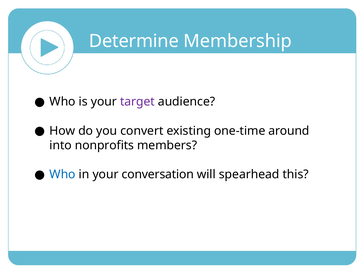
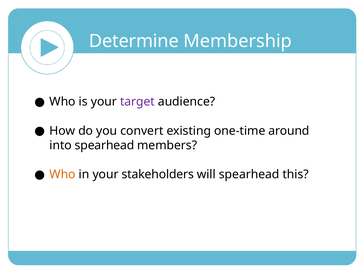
into nonprofits: nonprofits -> spearhead
Who at (63, 174) colour: blue -> orange
conversation: conversation -> stakeholders
